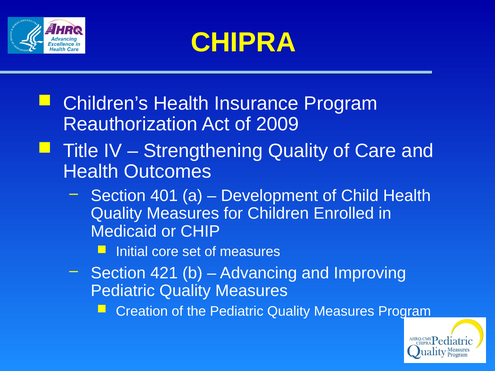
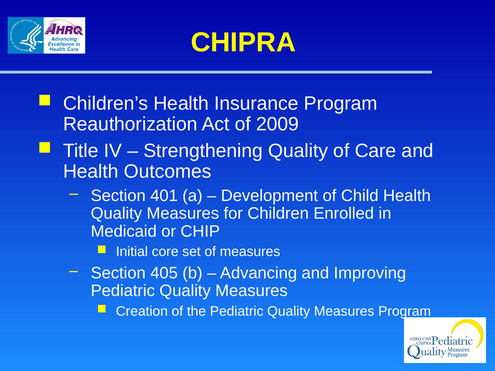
421: 421 -> 405
